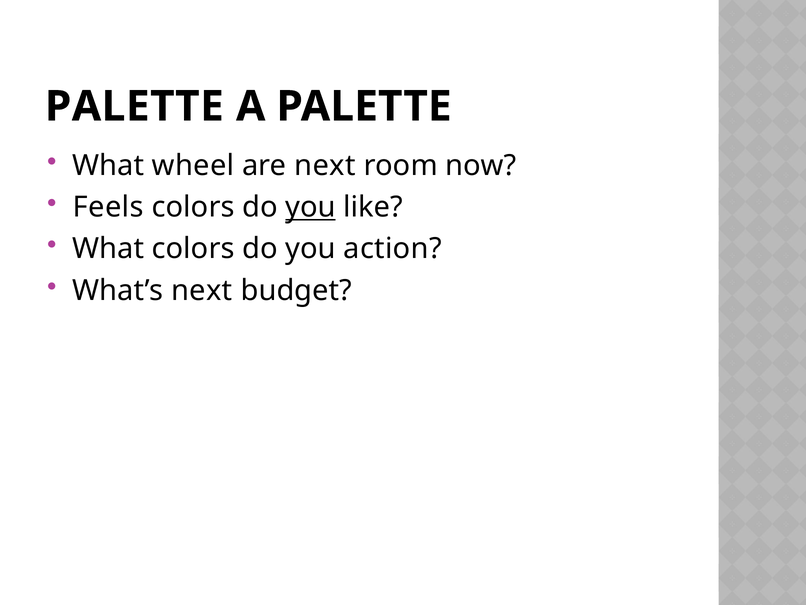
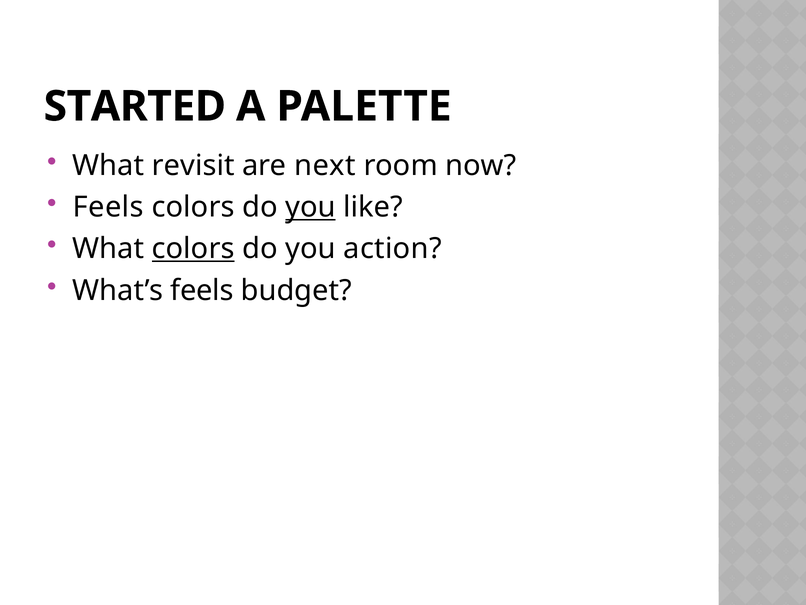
PALETTE at (134, 106): PALETTE -> STARTED
wheel: wheel -> revisit
colors at (193, 249) underline: none -> present
What’s next: next -> feels
